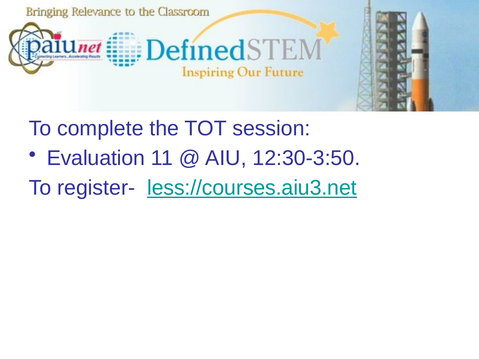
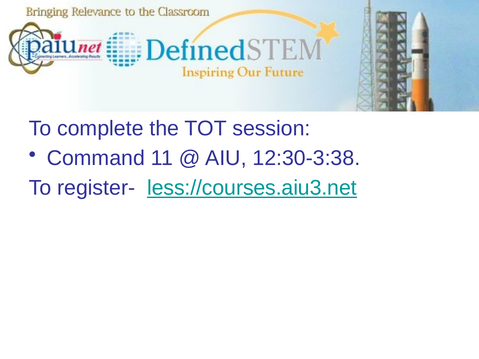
Evaluation: Evaluation -> Command
12:30-3:50: 12:30-3:50 -> 12:30-3:38
